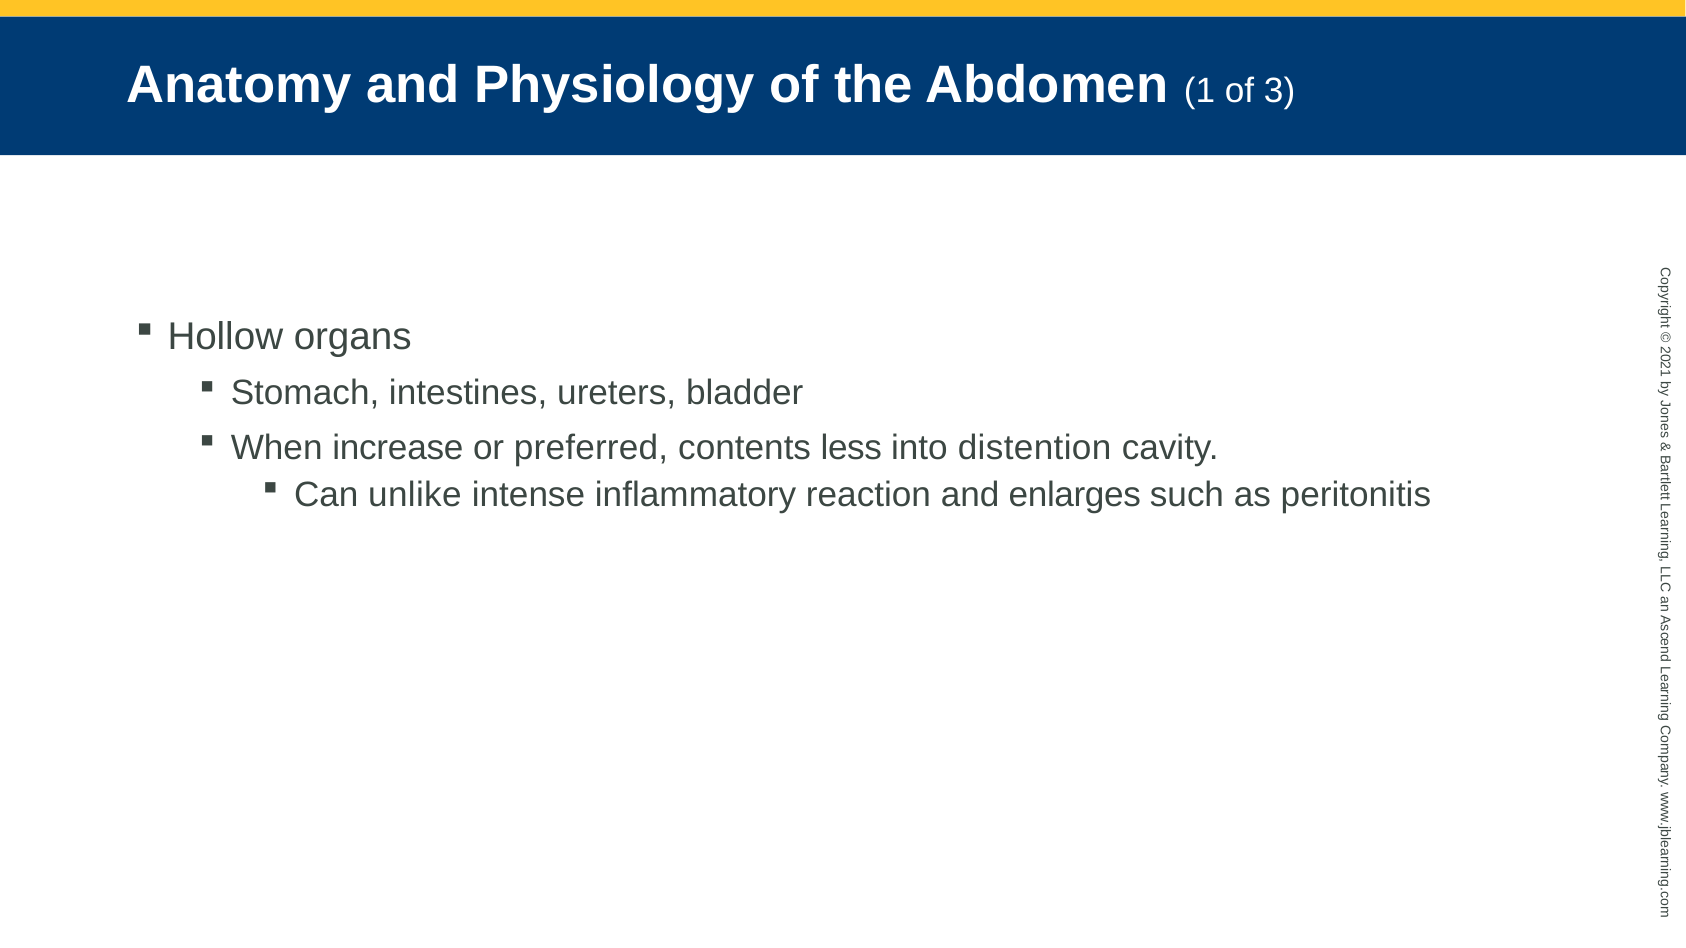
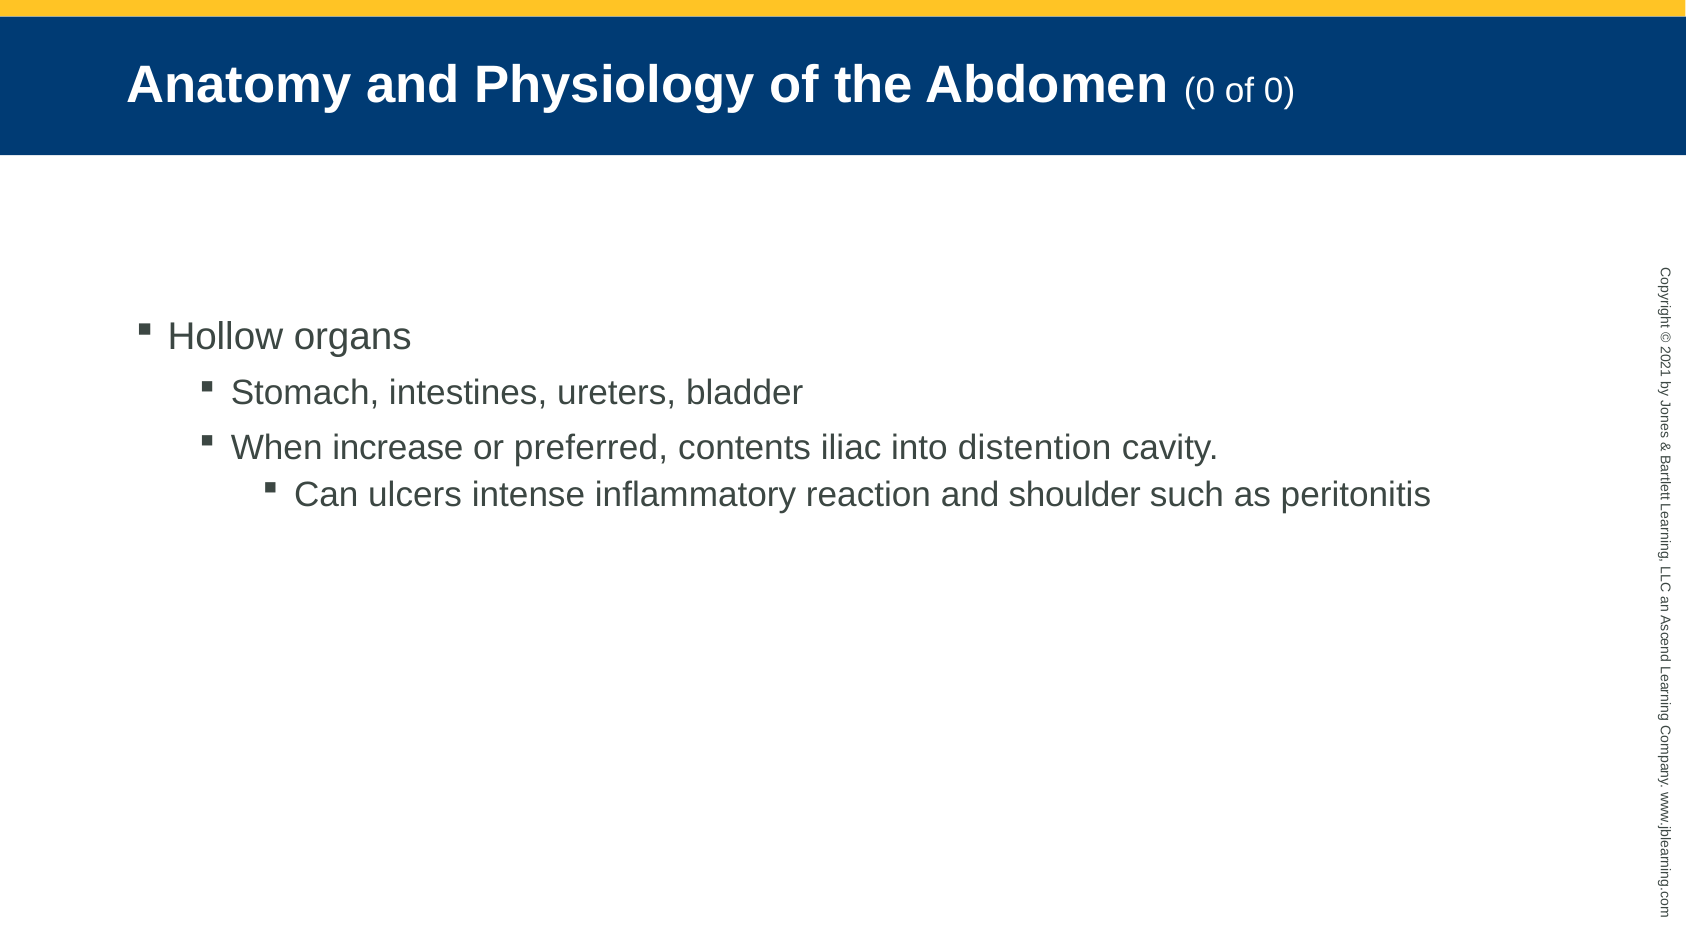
Abdomen 1: 1 -> 0
of 3: 3 -> 0
less: less -> iliac
unlike: unlike -> ulcers
enlarges: enlarges -> shoulder
